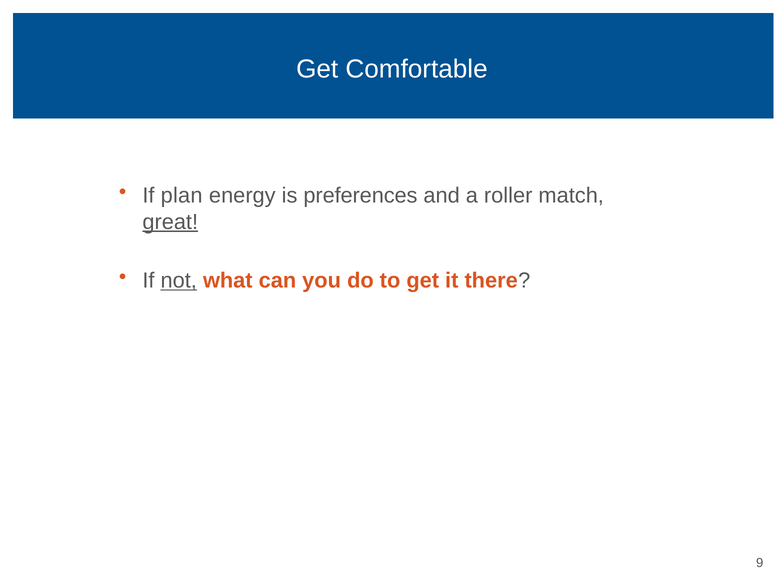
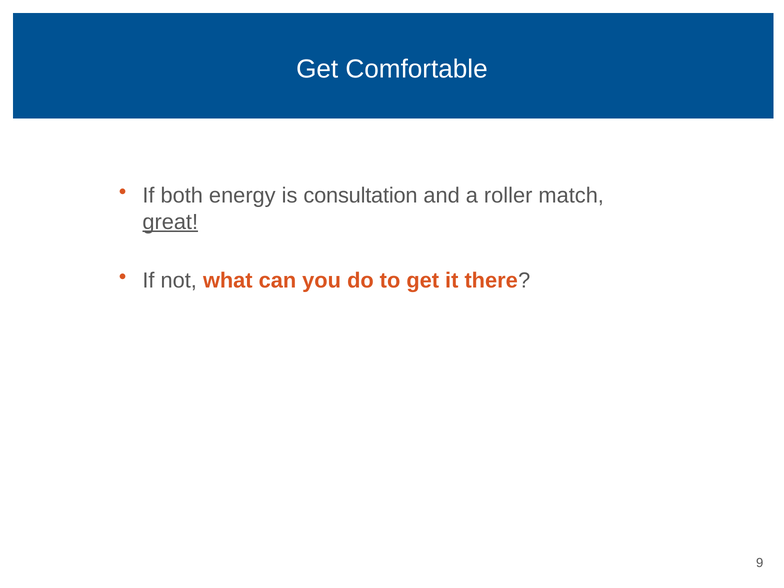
plan: plan -> both
preferences: preferences -> consultation
not underline: present -> none
